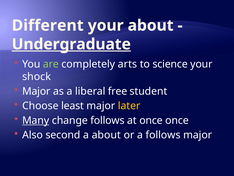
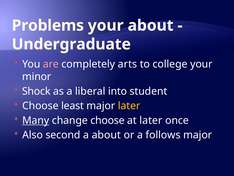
Different: Different -> Problems
Undergraduate underline: present -> none
are colour: light green -> pink
science: science -> college
shock: shock -> minor
Major at (36, 91): Major -> Shock
free: free -> into
change follows: follows -> choose
at once: once -> later
